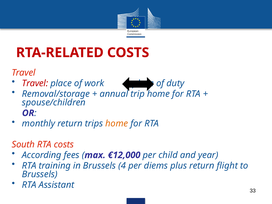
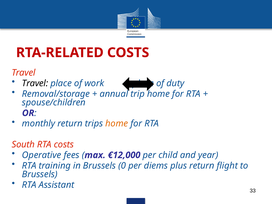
Travel at (35, 83) colour: red -> black
According: According -> Operative
4: 4 -> 0
